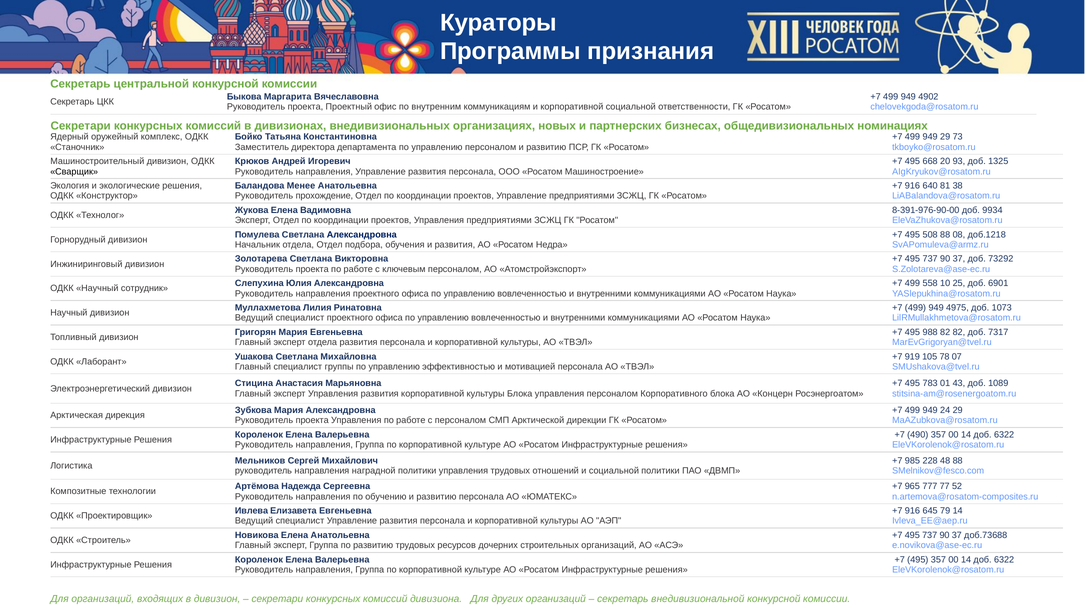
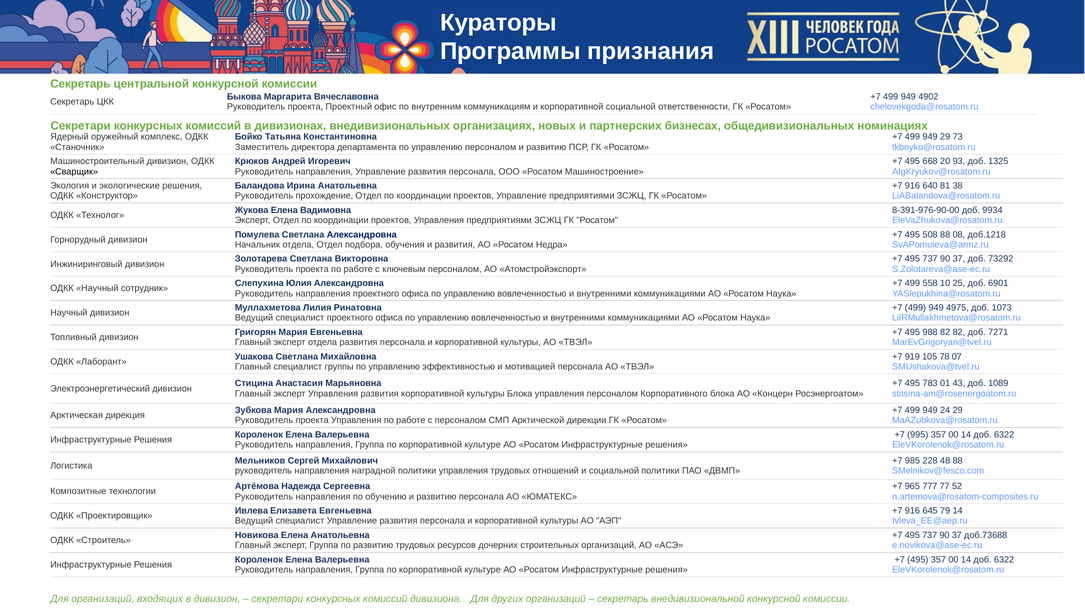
Менее: Менее -> Ирина
7317: 7317 -> 7271
490: 490 -> 995
